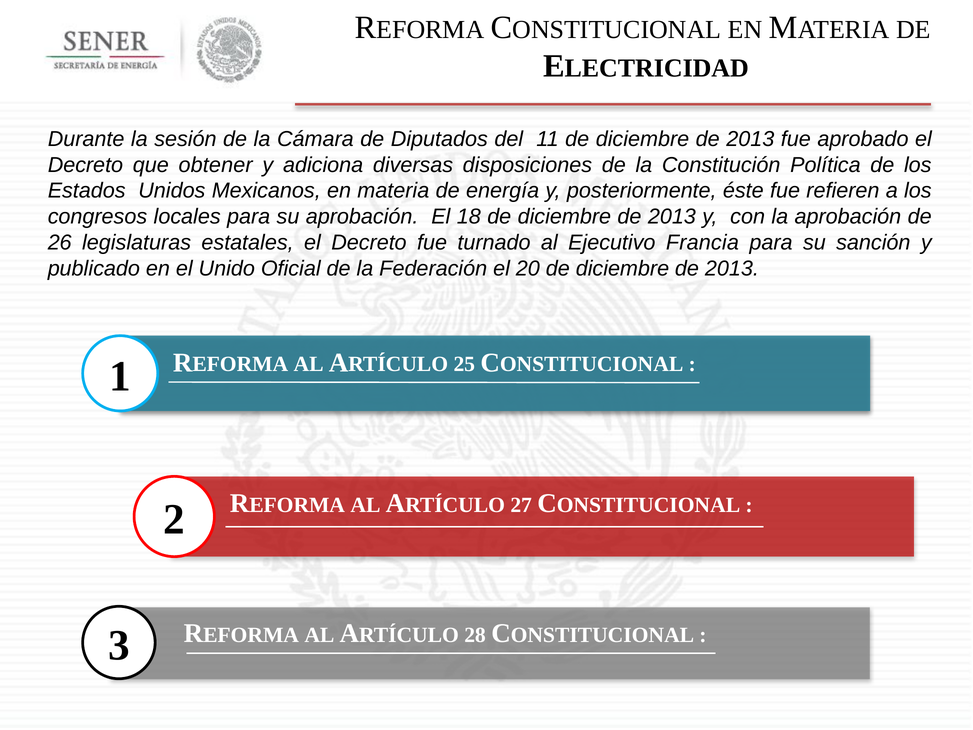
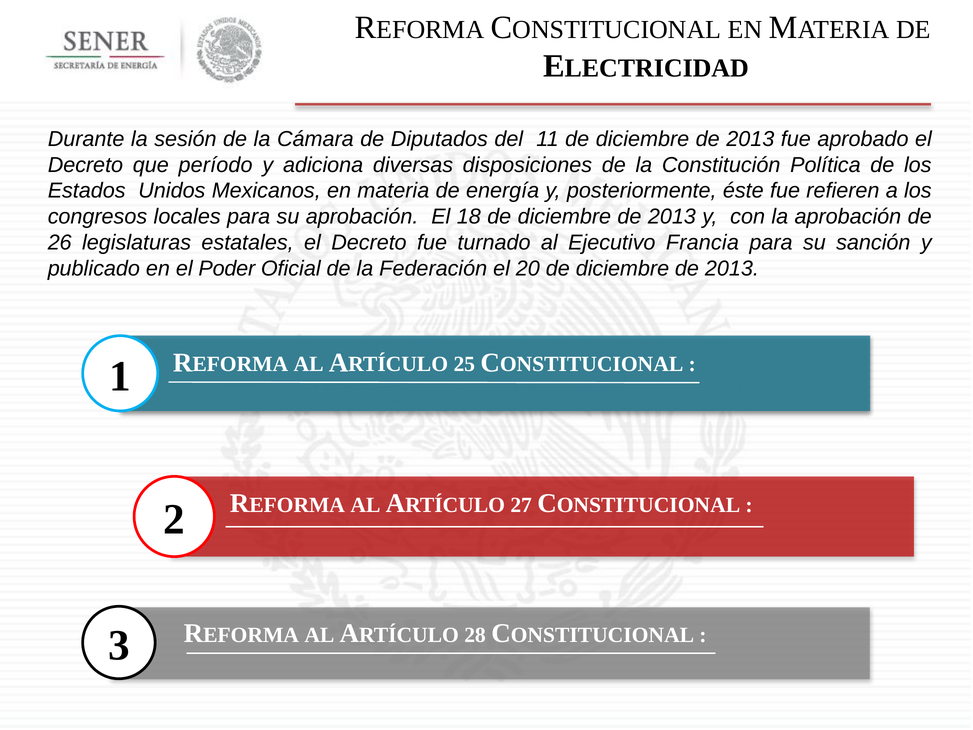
obtener: obtener -> período
Unido: Unido -> Poder
